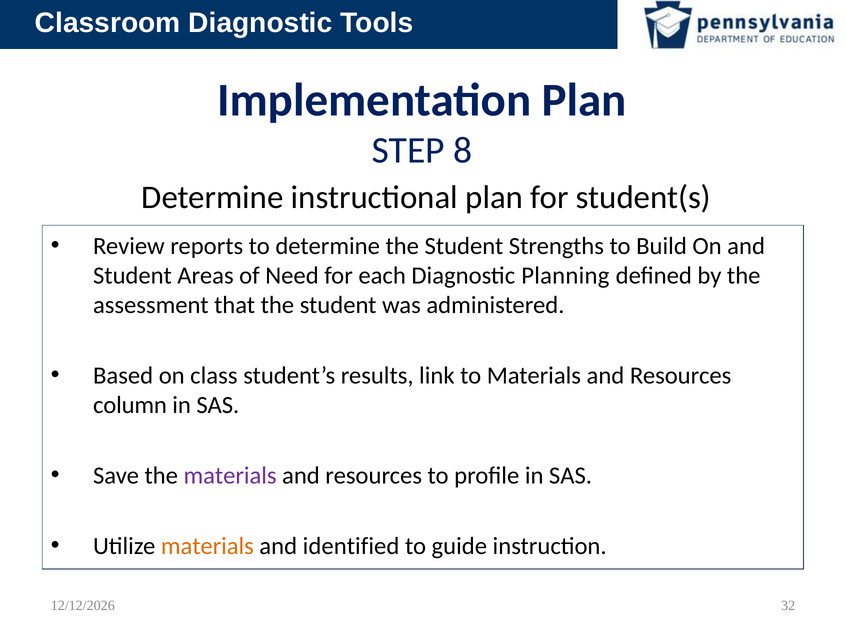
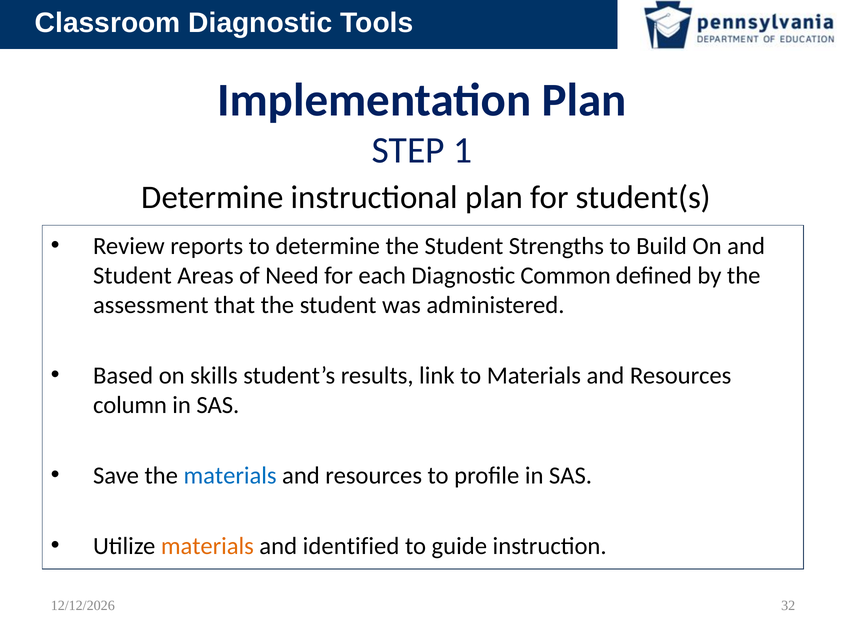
8: 8 -> 1
Planning: Planning -> Common
class: class -> skills
materials at (230, 476) colour: purple -> blue
